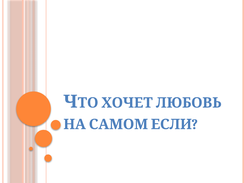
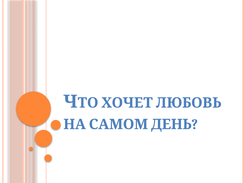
ЕСЛИ: ЕСЛИ -> ДЕНЬ
